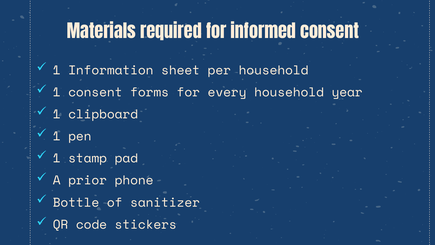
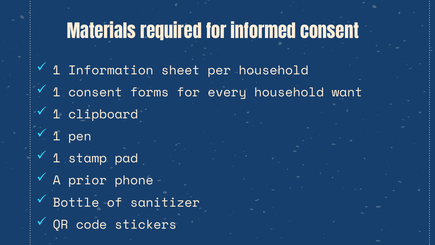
year: year -> want
